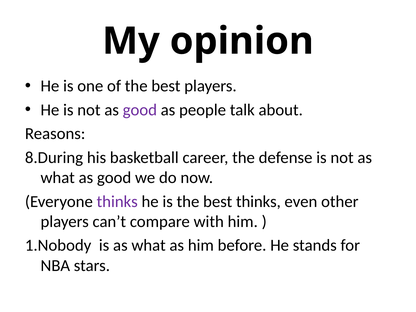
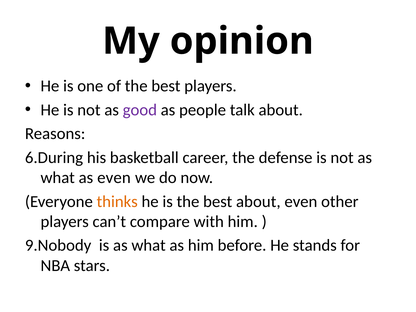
8.During: 8.During -> 6.During
good at (114, 178): good -> even
thinks at (117, 201) colour: purple -> orange
best thinks: thinks -> about
1.Nobody: 1.Nobody -> 9.Nobody
